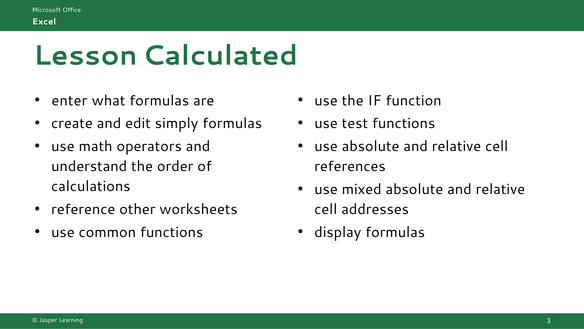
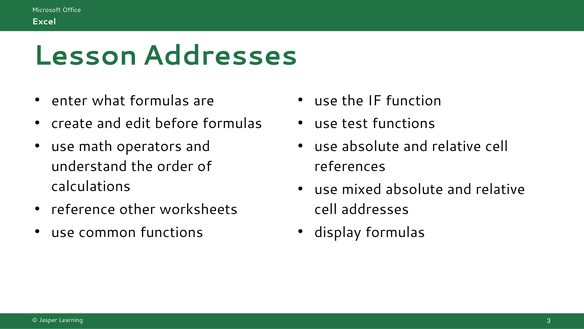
Lesson Calculated: Calculated -> Addresses
simply: simply -> before
